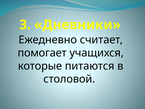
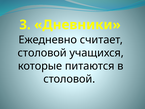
помогает at (42, 53): помогает -> столовой
